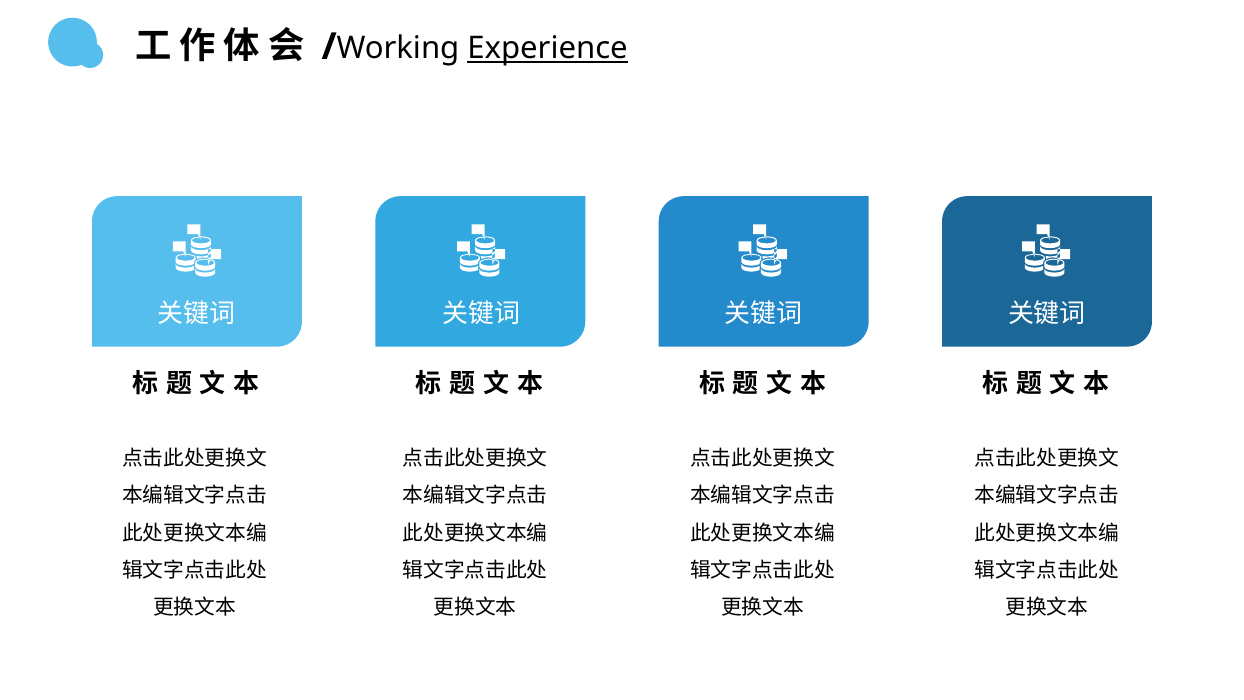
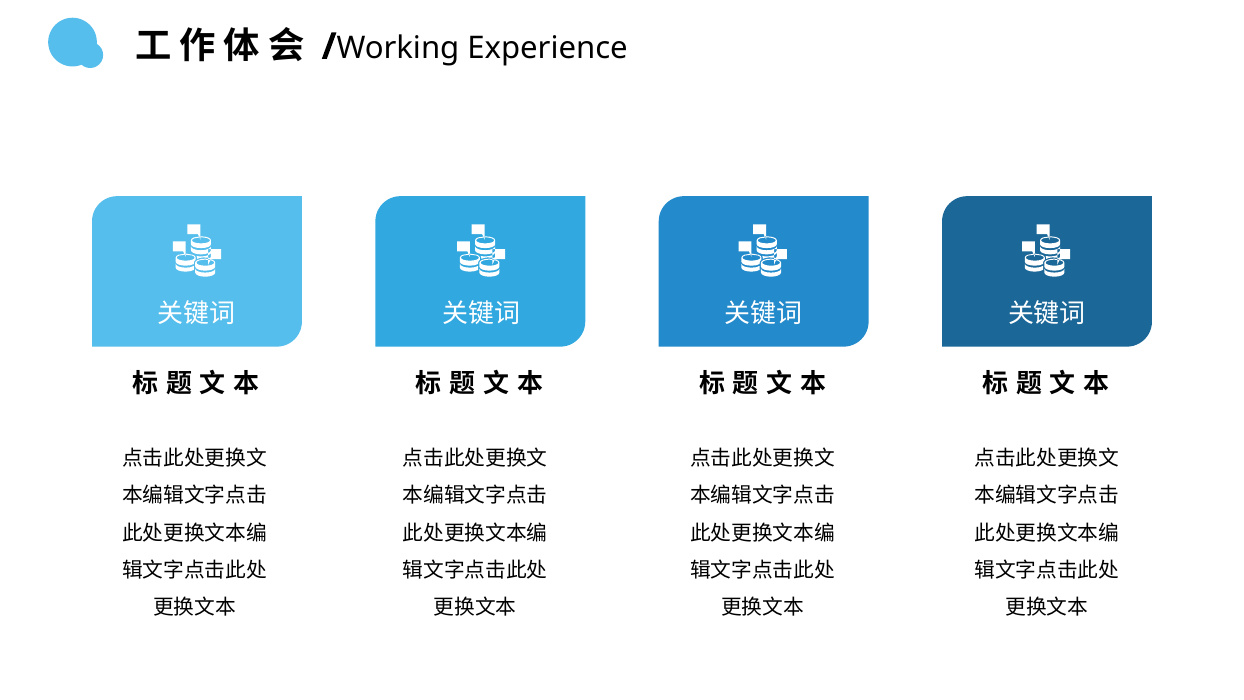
Experience underline: present -> none
